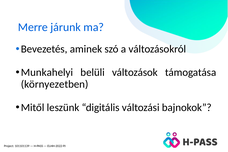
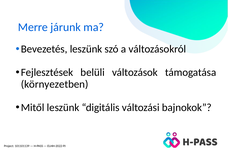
Bevezetés aminek: aminek -> leszünk
Munkahelyi: Munkahelyi -> Fejlesztések
